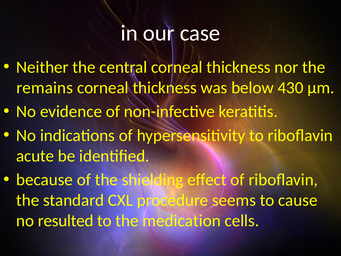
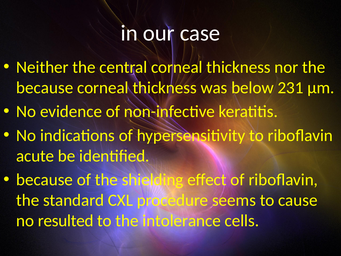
remains at (45, 88): remains -> because
430: 430 -> 231
medication: medication -> intolerance
